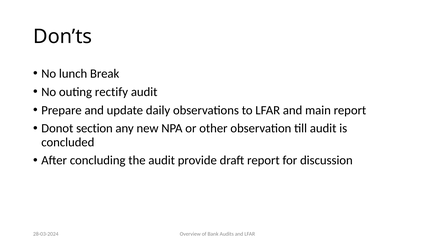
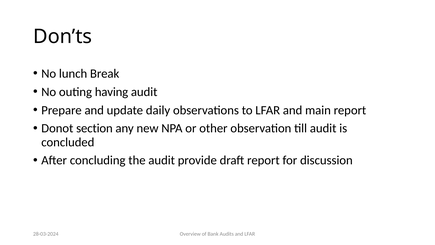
rectify: rectify -> having
